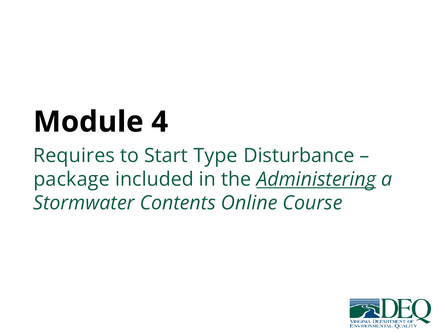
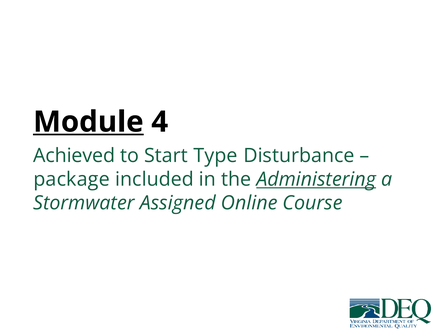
Module underline: none -> present
Requires: Requires -> Achieved
Contents: Contents -> Assigned
